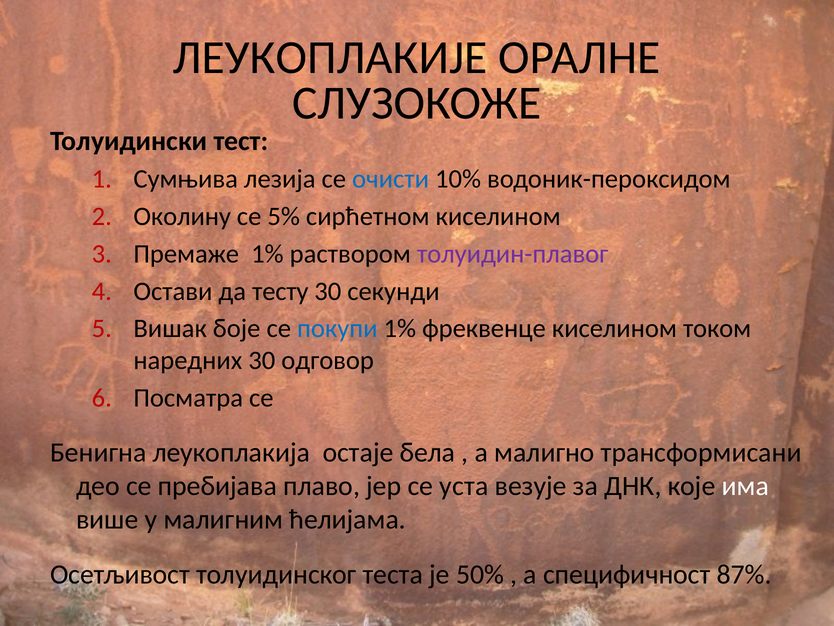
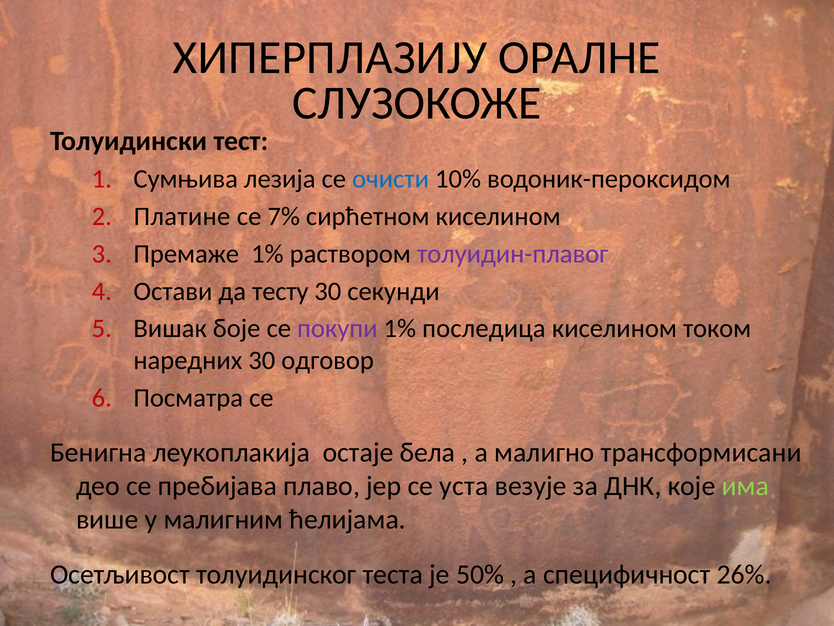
ЛЕУКОПЛАКИЈЕ: ЛЕУКОПЛАКИЈЕ -> ХИПЕРПЛАЗИЈУ
Околину: Околину -> Платине
5%: 5% -> 7%
покупи colour: blue -> purple
фреквенце: фреквенце -> последица
има colour: white -> light green
87%: 87% -> 26%
